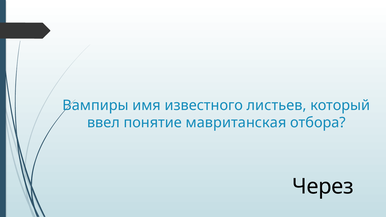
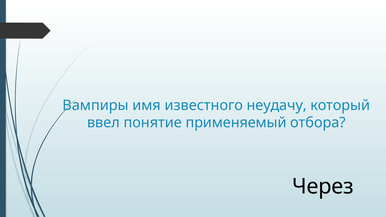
листьев: листьев -> неудачу
мавританская: мавританская -> применяемый
